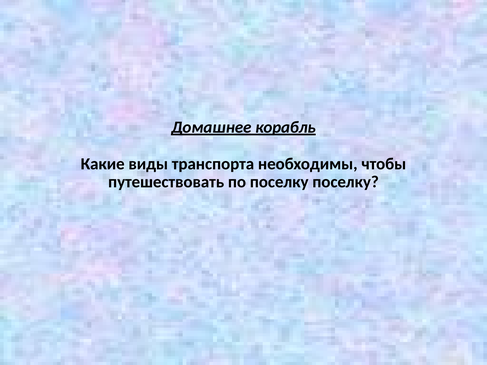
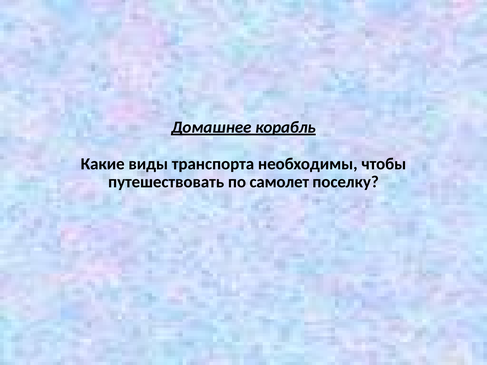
по поселку: поселку -> самолет
